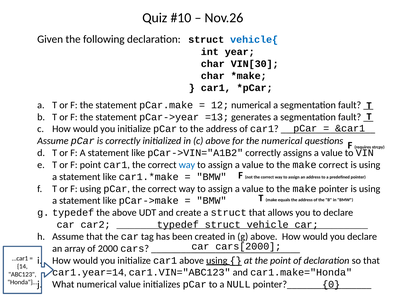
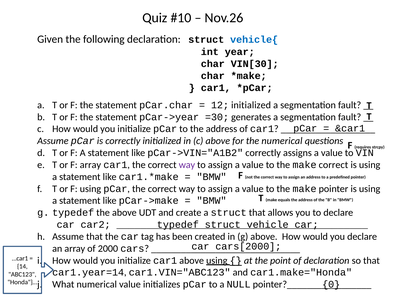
pCar.make: pCar.make -> pCar.char
12 numerical: numerical -> initialized
=13: =13 -> =30
F point: point -> array
way at (187, 165) colour: blue -> purple
